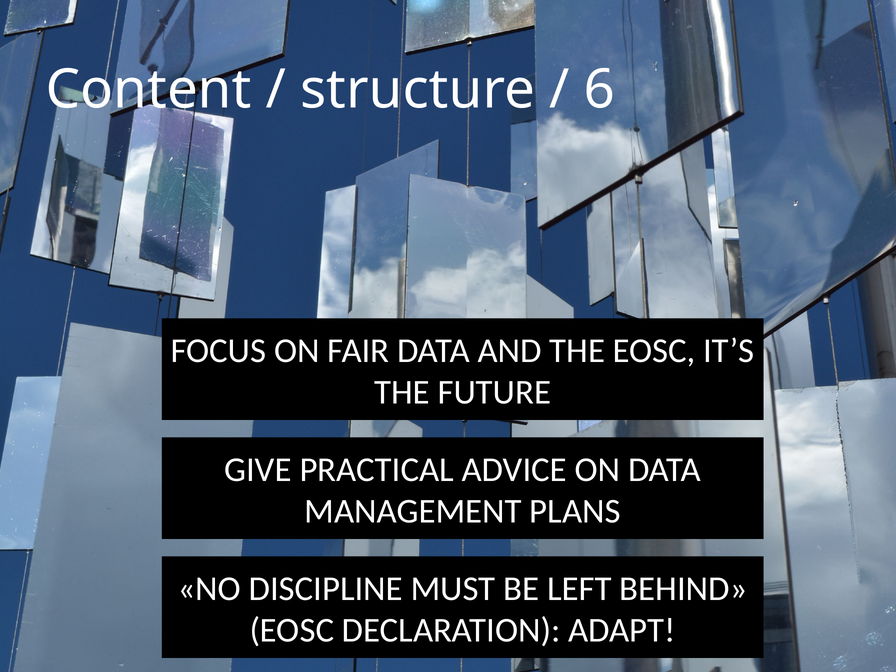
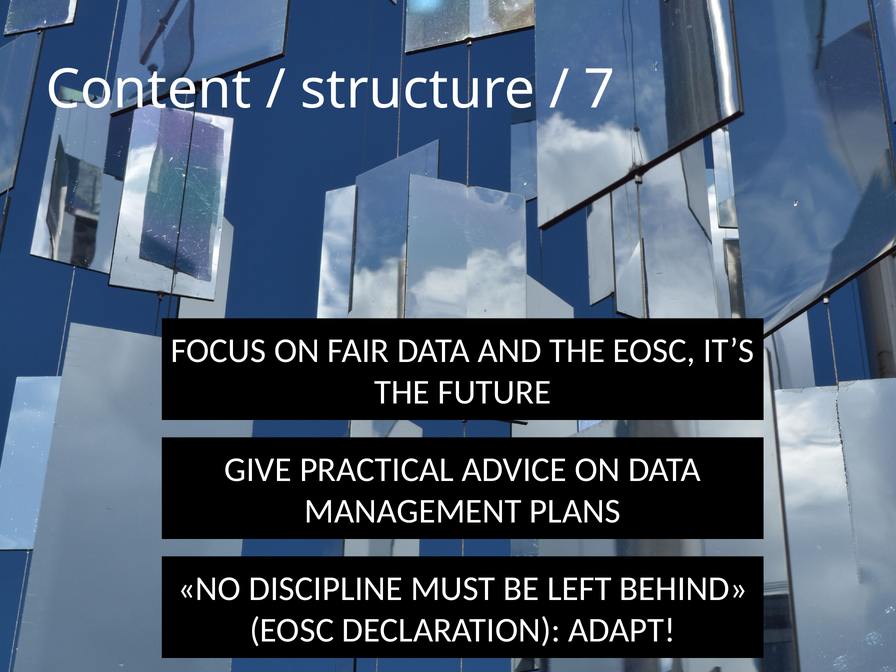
6: 6 -> 7
